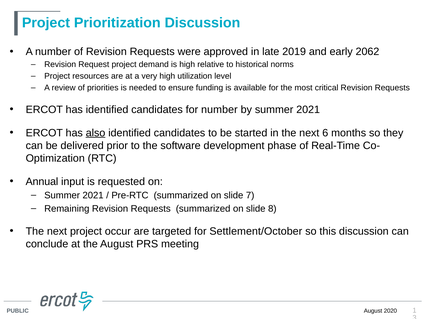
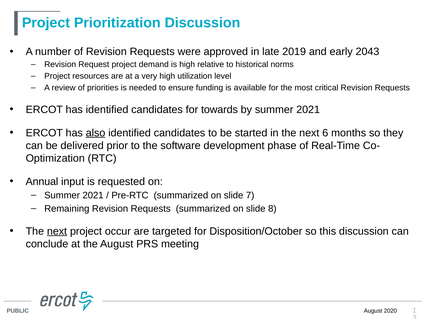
2062: 2062 -> 2043
for number: number -> towards
next at (57, 232) underline: none -> present
Settlement/October: Settlement/October -> Disposition/October
